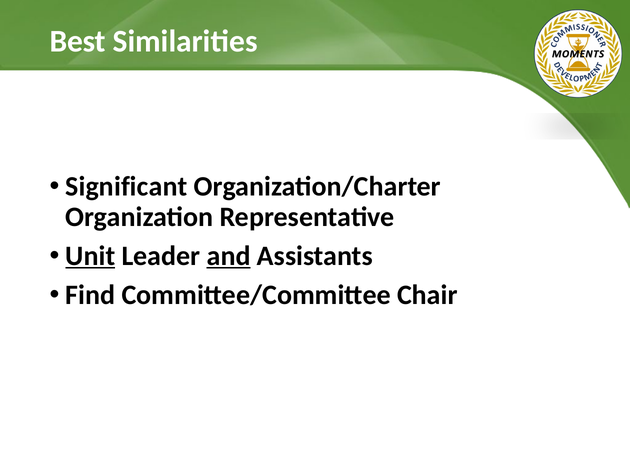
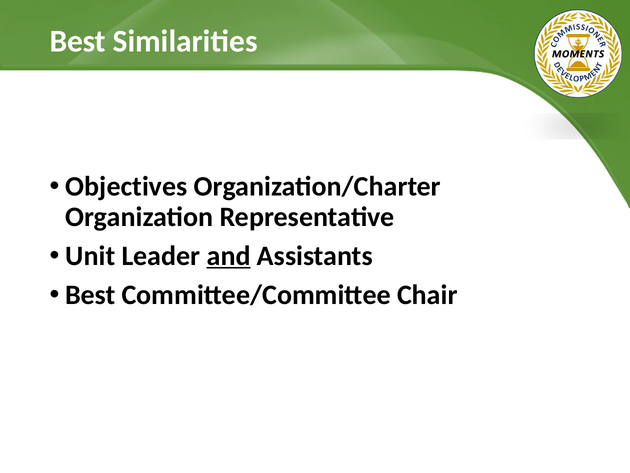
Significant: Significant -> Objectives
Unit underline: present -> none
Find at (90, 295): Find -> Best
